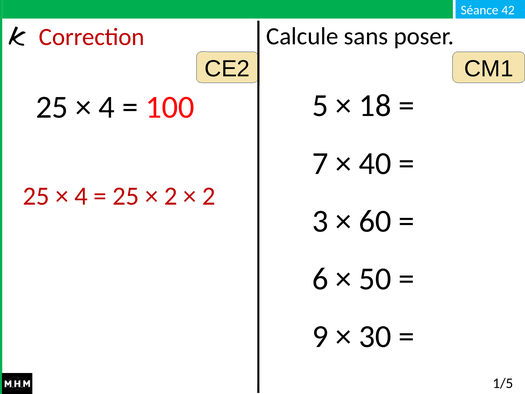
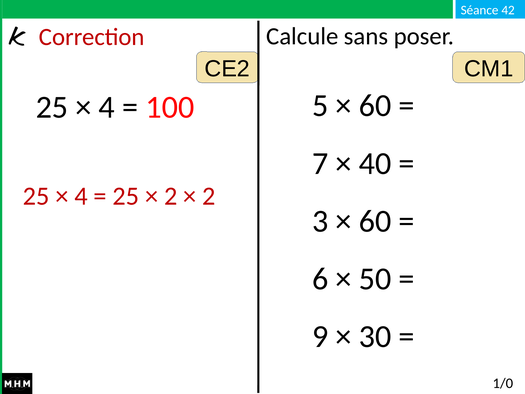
18 at (375, 106): 18 -> 60
1/5: 1/5 -> 1/0
